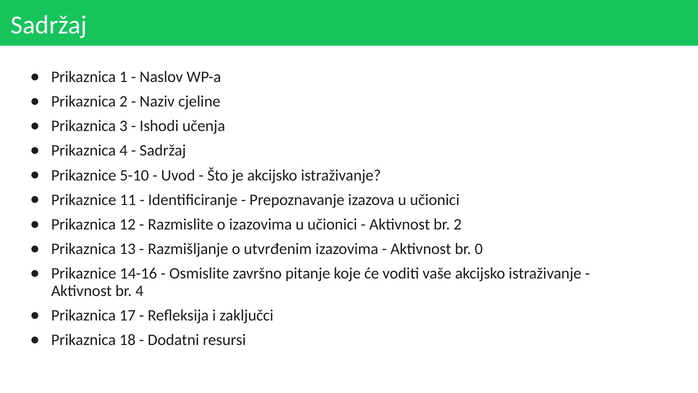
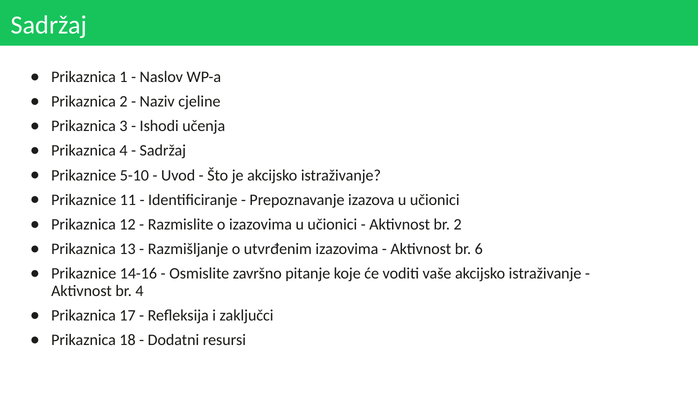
0: 0 -> 6
